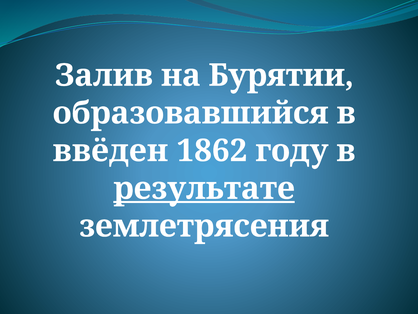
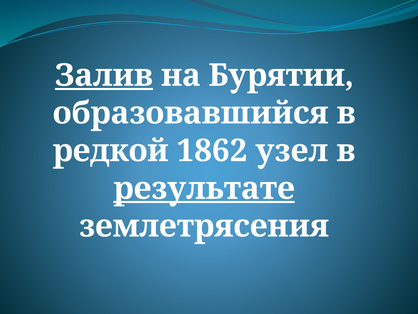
Залив underline: none -> present
ввёден: ввёден -> редкой
году: году -> узел
